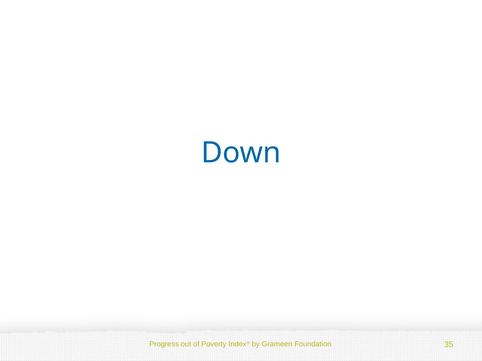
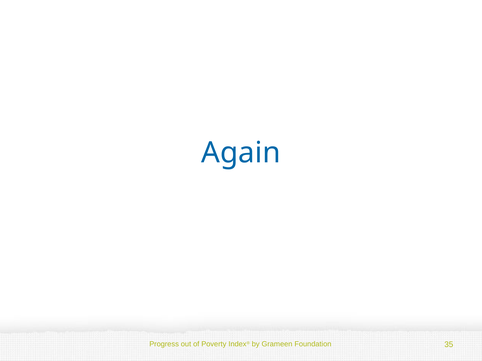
Down: Down -> Again
